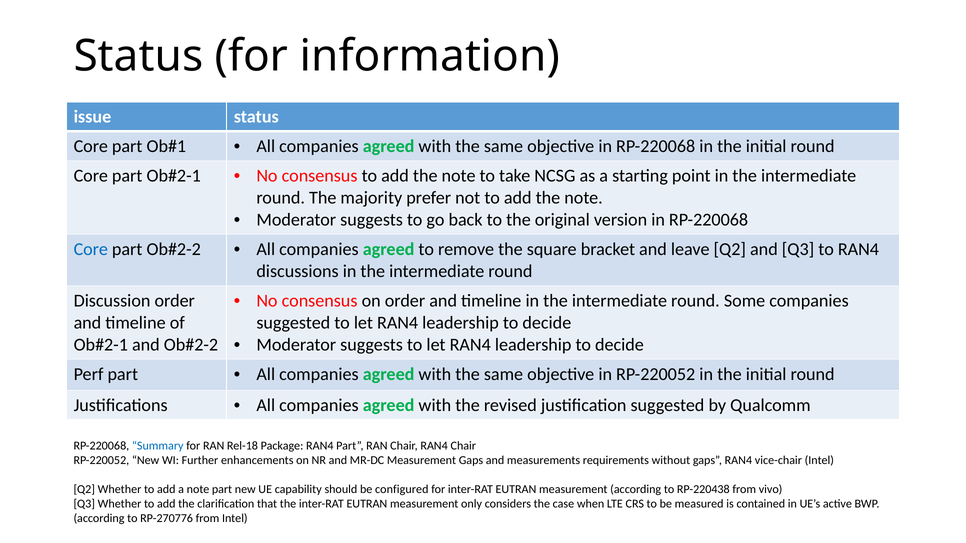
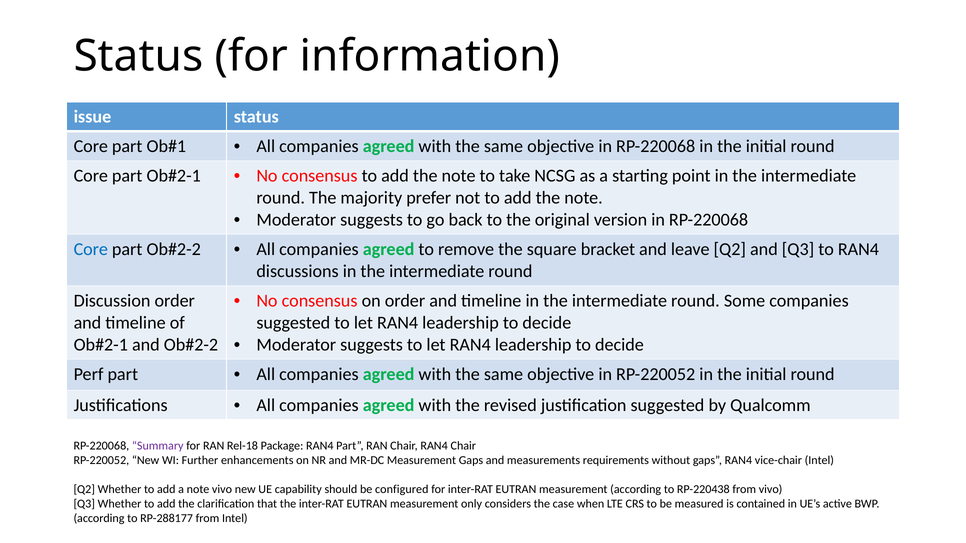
Summary colour: blue -> purple
note part: part -> vivo
RP-270776: RP-270776 -> RP-288177
